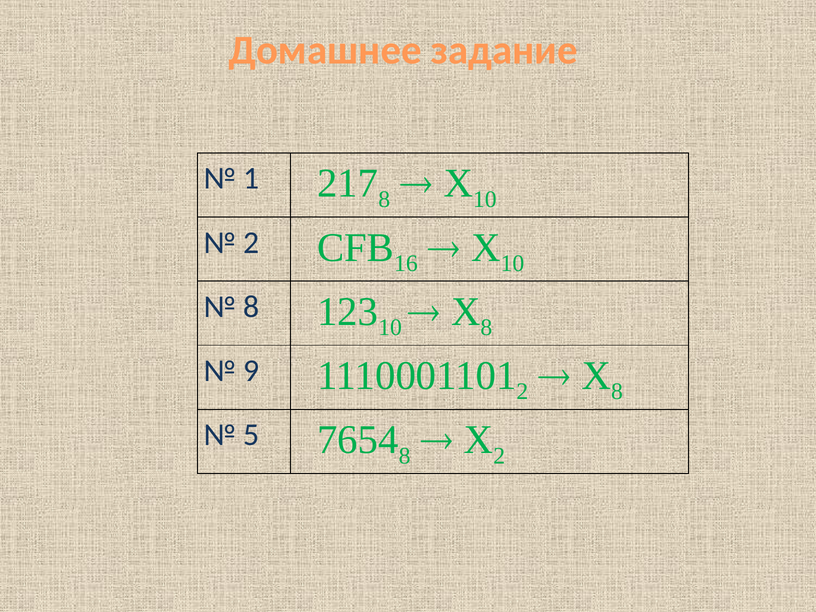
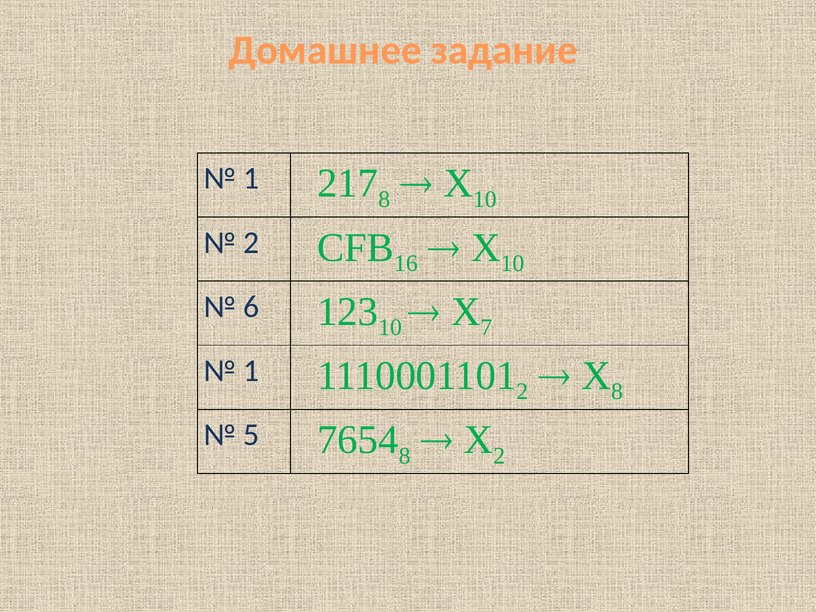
8 at (251, 307): 8 -> 6
8 at (486, 328): 8 -> 7
9 at (251, 371): 9 -> 1
